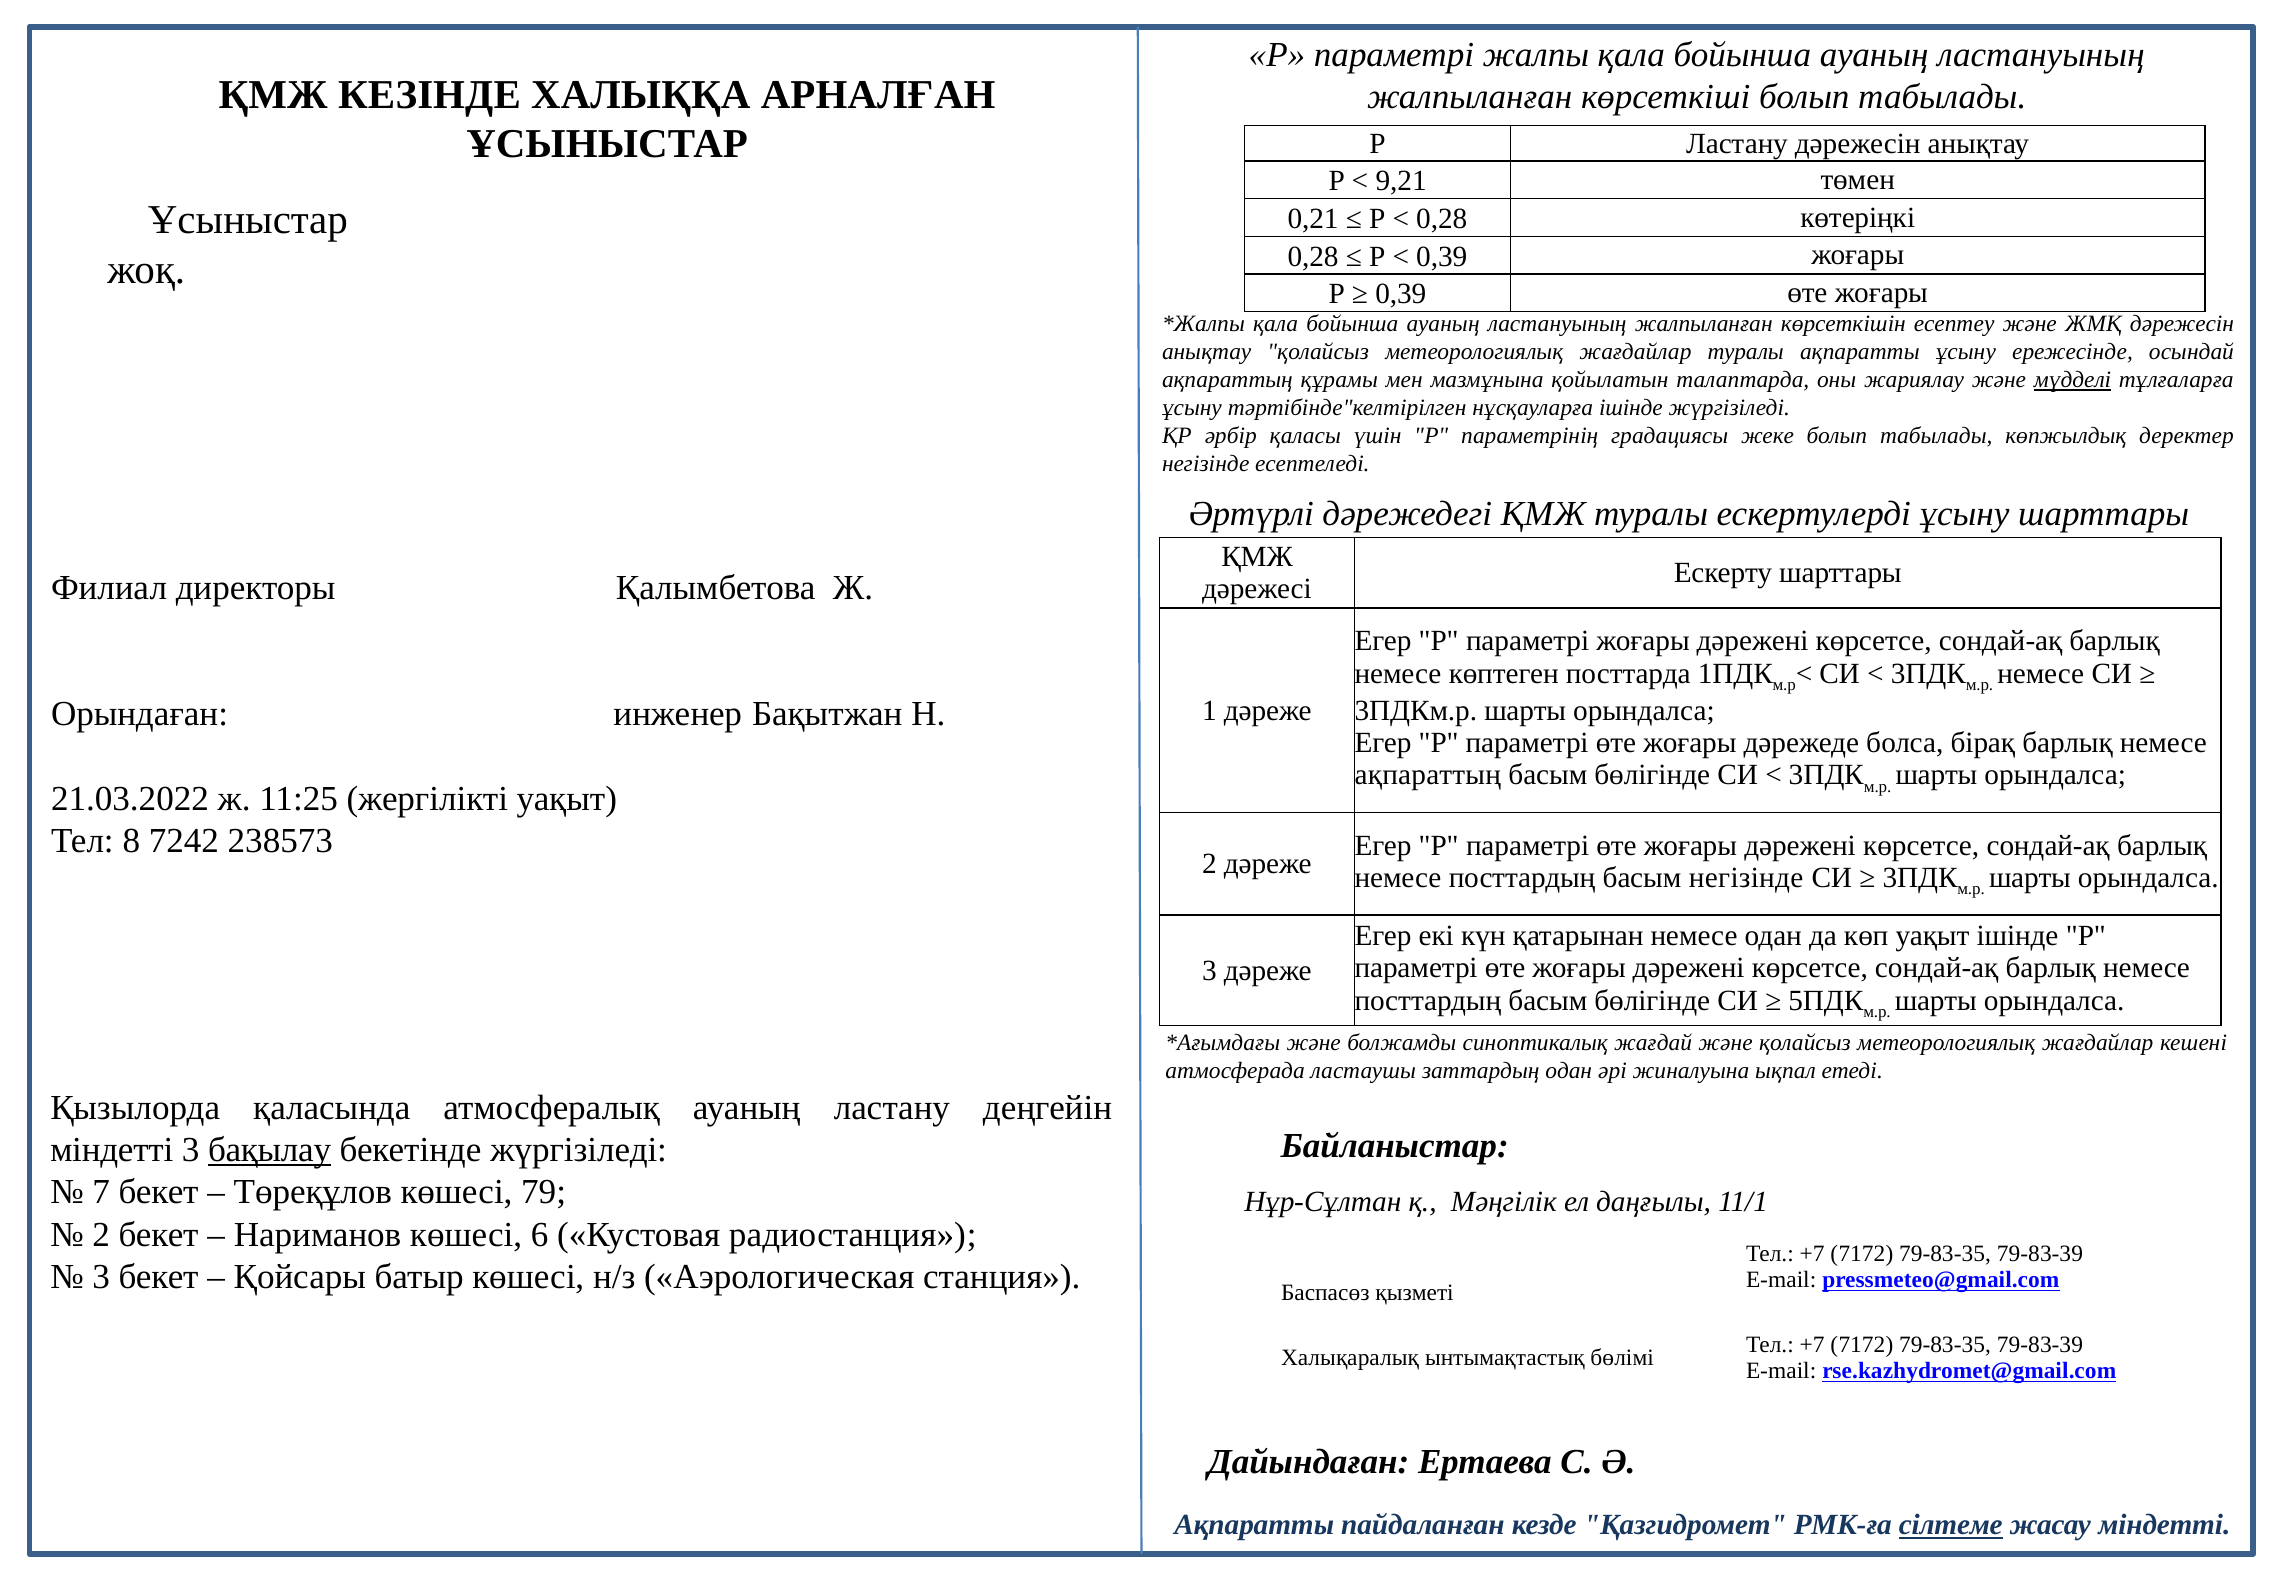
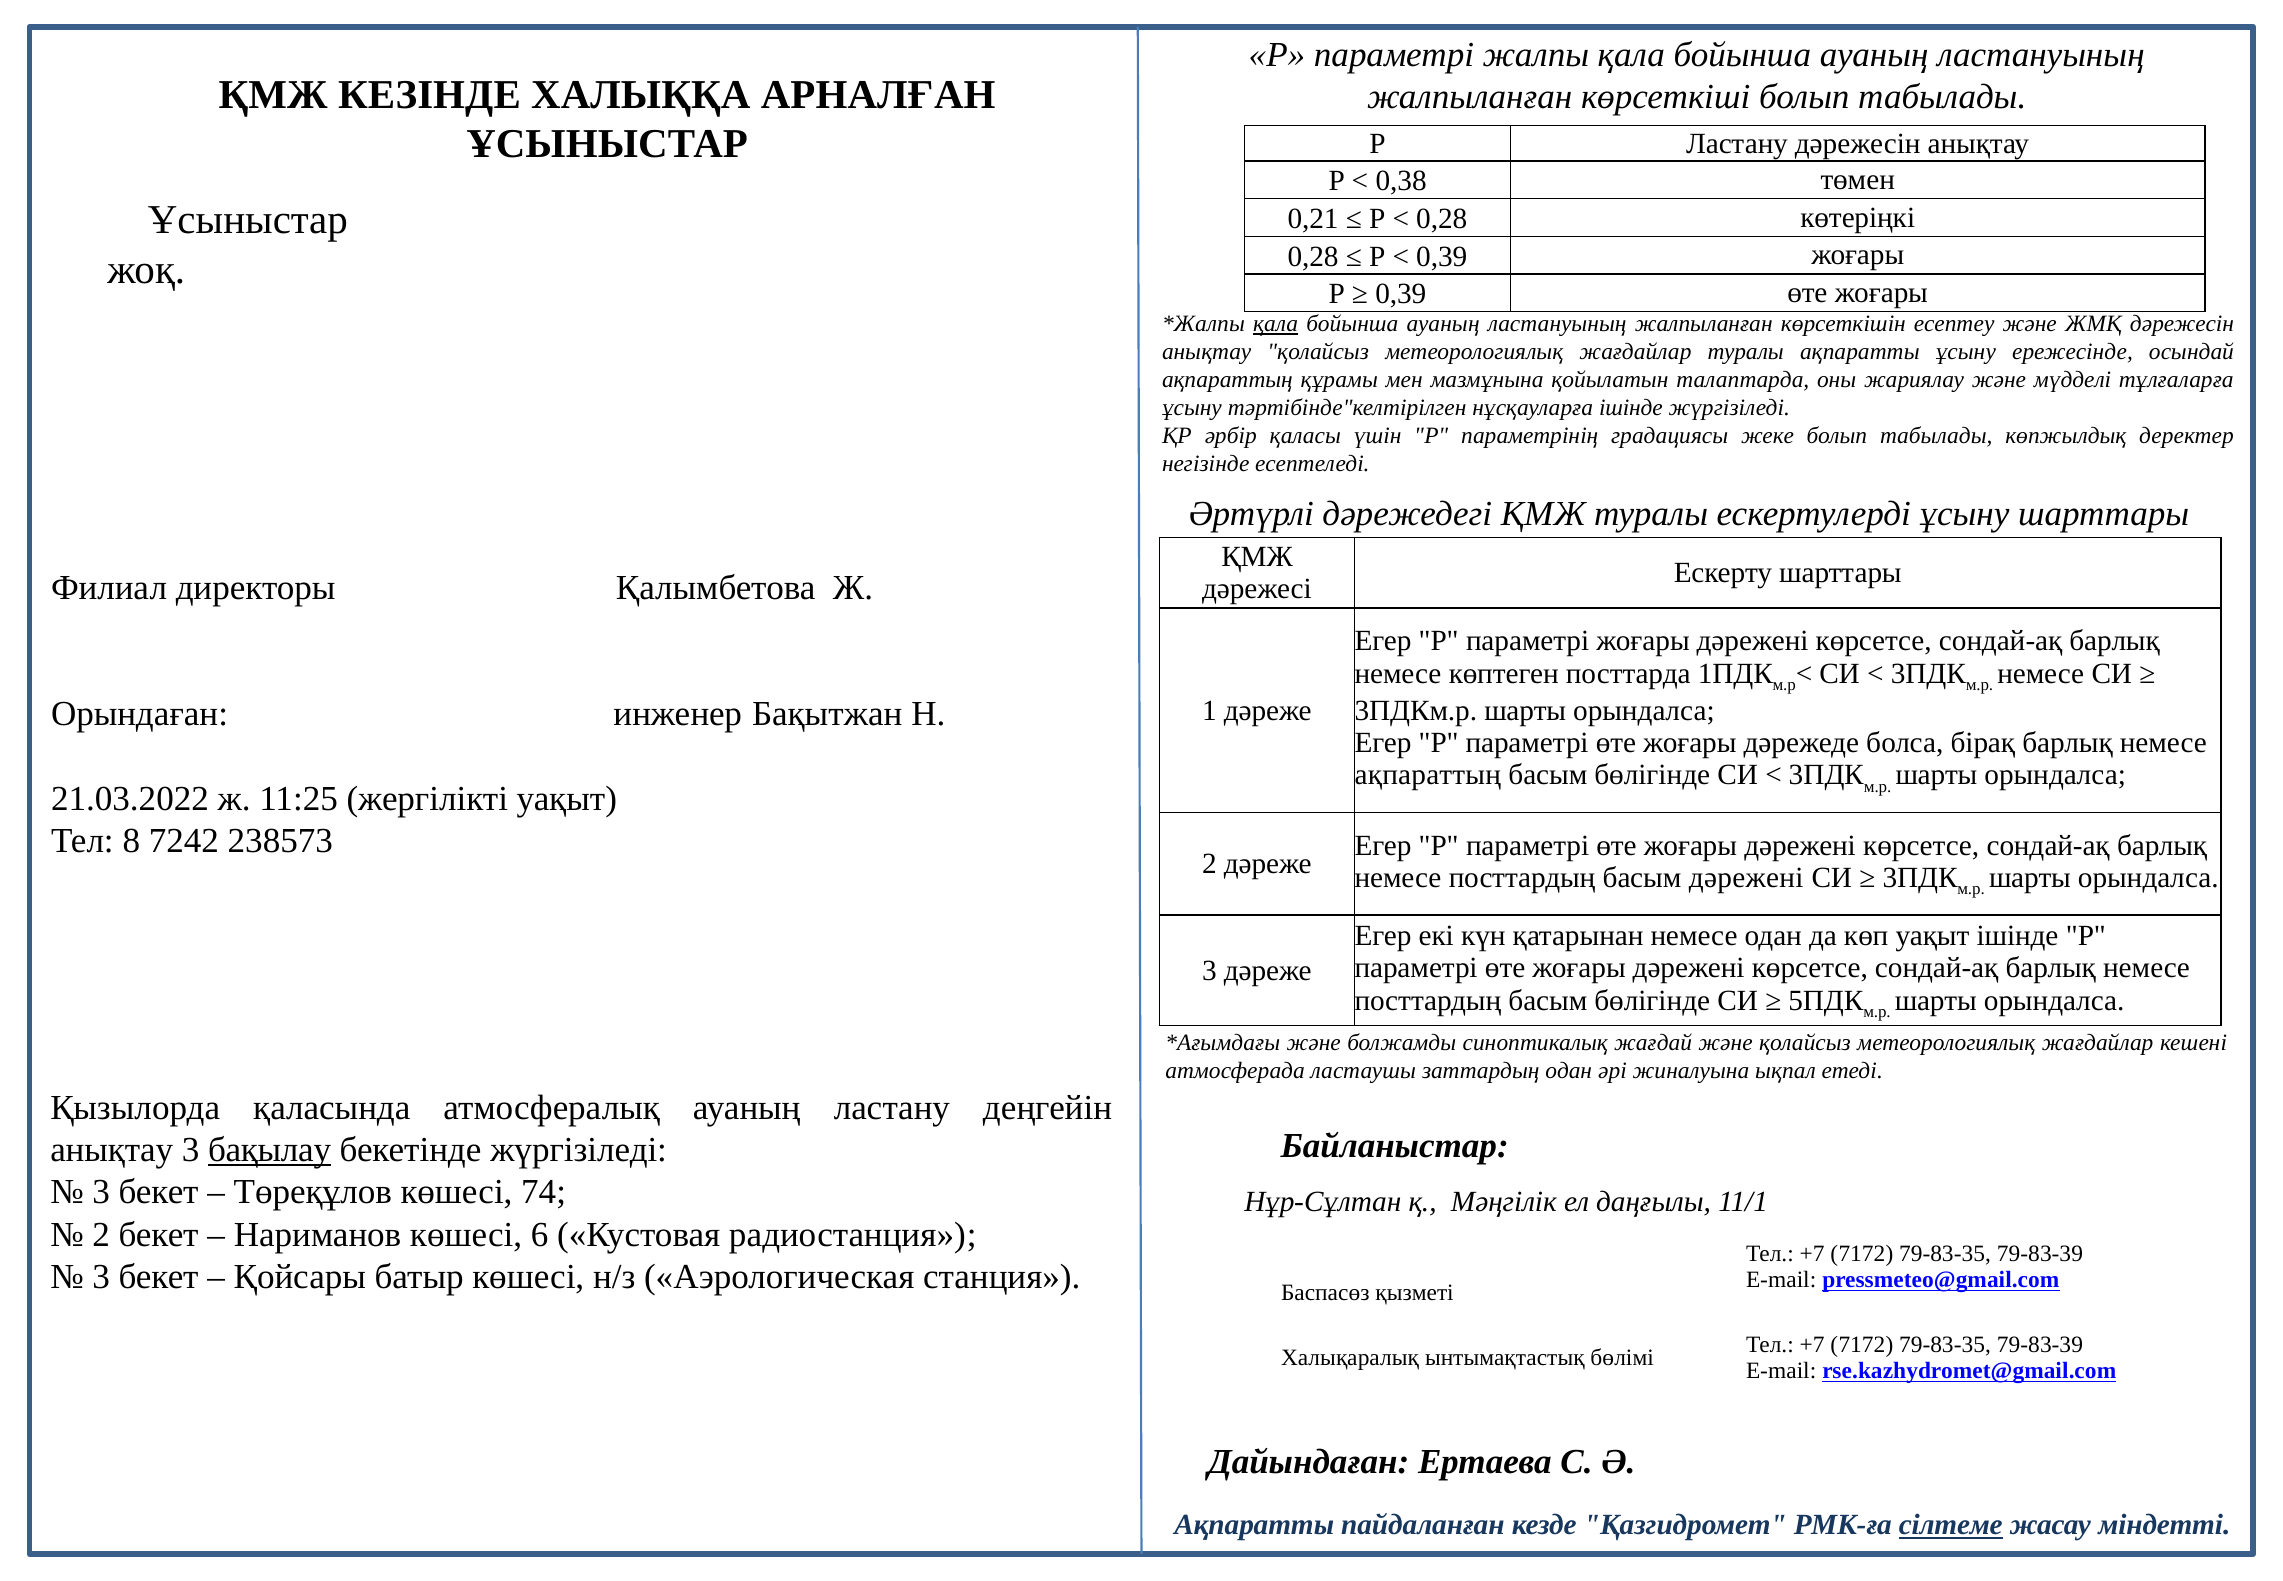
9,21: 9,21 -> 0,38
қала at (1276, 324) underline: none -> present
мүдделі underline: present -> none
басым негізінде: негізінде -> дәрежені
міндетті at (112, 1150): міндетті -> анықтау
7 at (101, 1192): 7 -> 3
79: 79 -> 74
